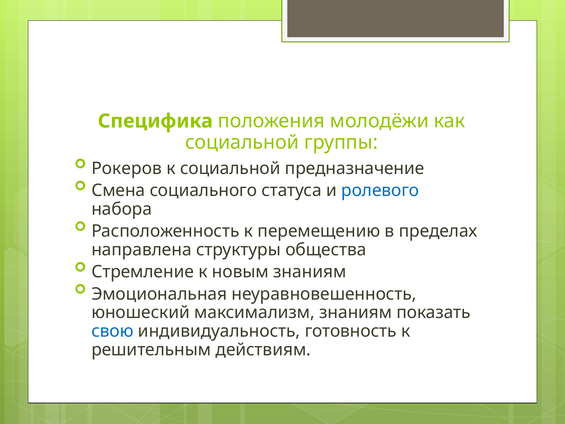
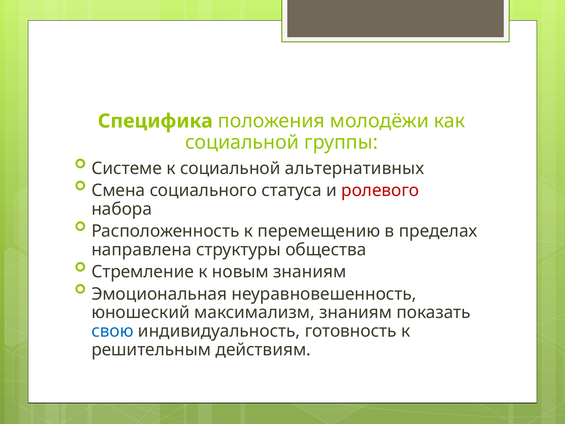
Рокеров: Рокеров -> Системе
предназначение: предназначение -> альтернативных
ролевого colour: blue -> red
